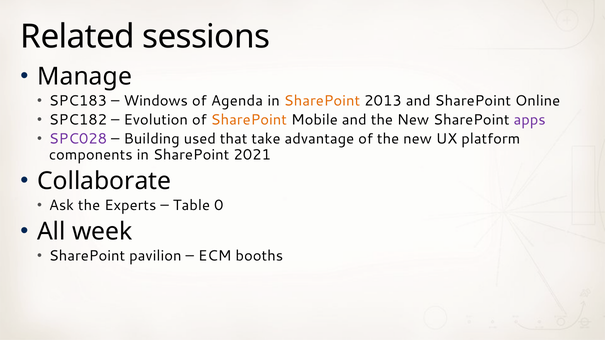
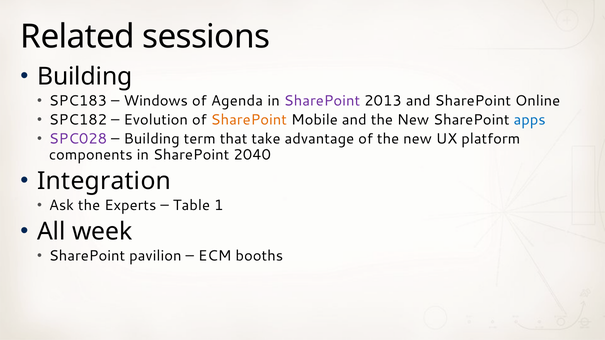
Manage at (85, 77): Manage -> Building
SharePoint at (322, 101) colour: orange -> purple
apps colour: purple -> blue
used: used -> term
2021: 2021 -> 2040
Collaborate: Collaborate -> Integration
0: 0 -> 1
